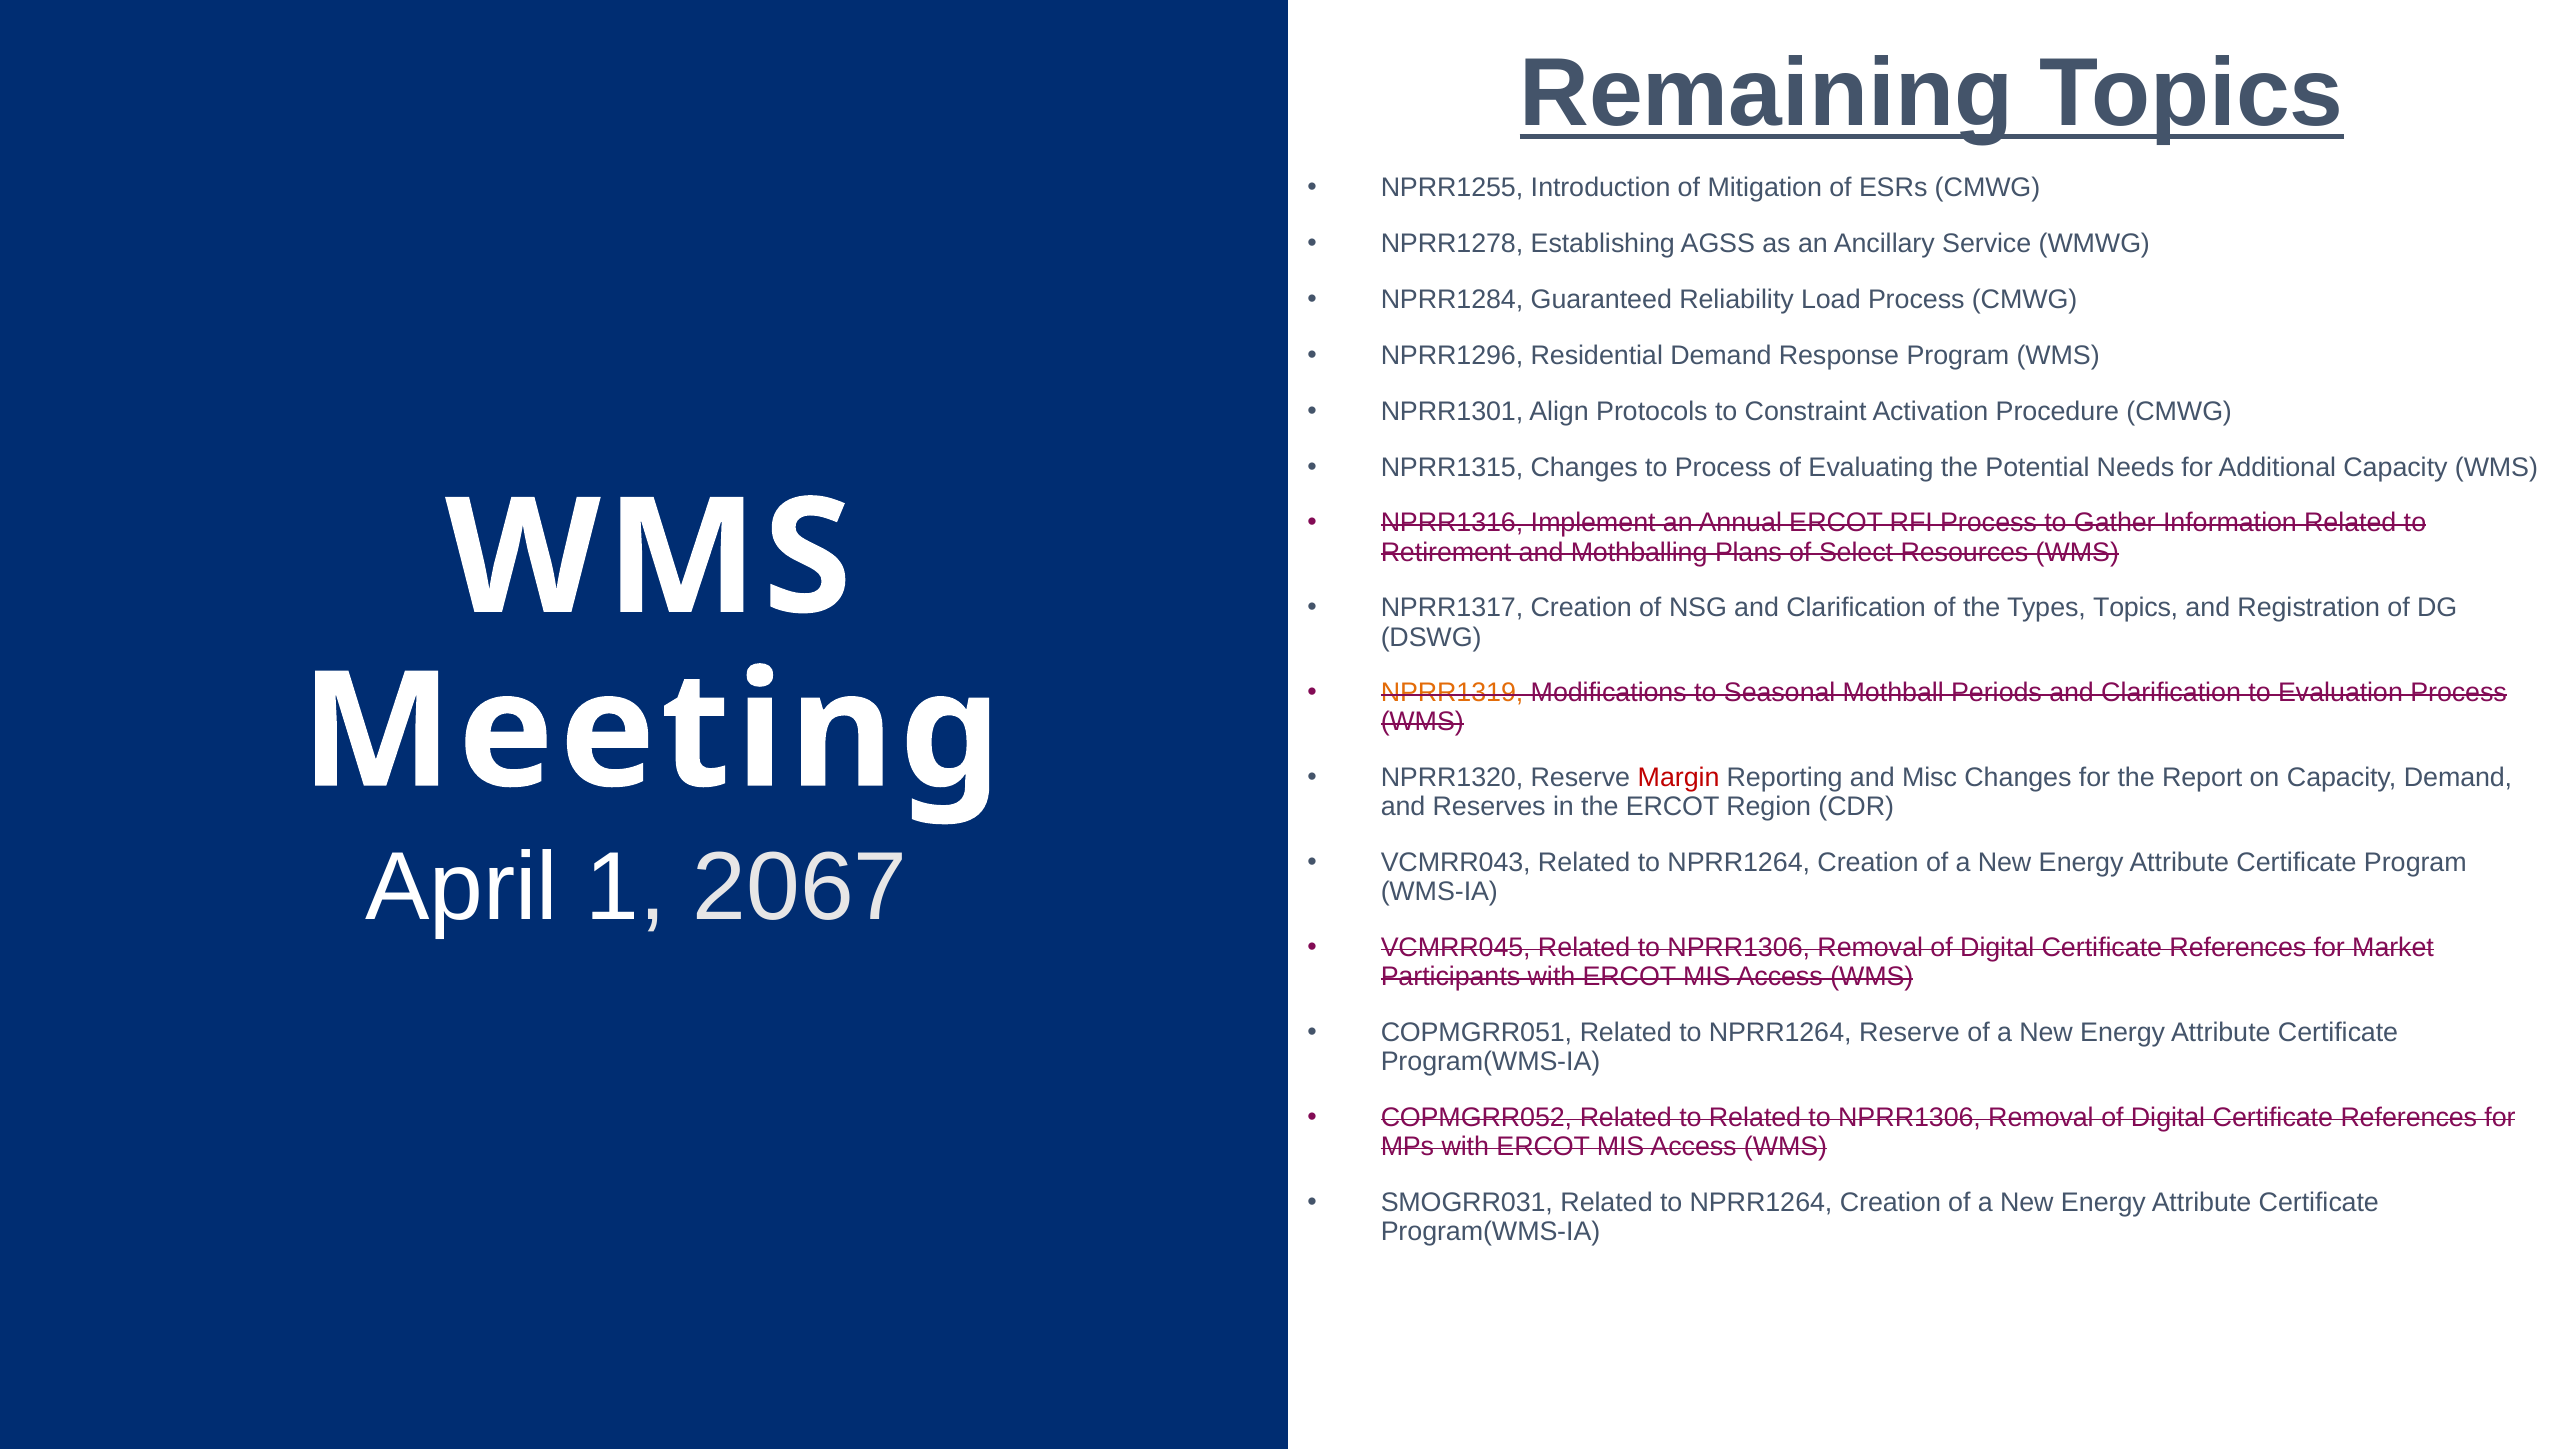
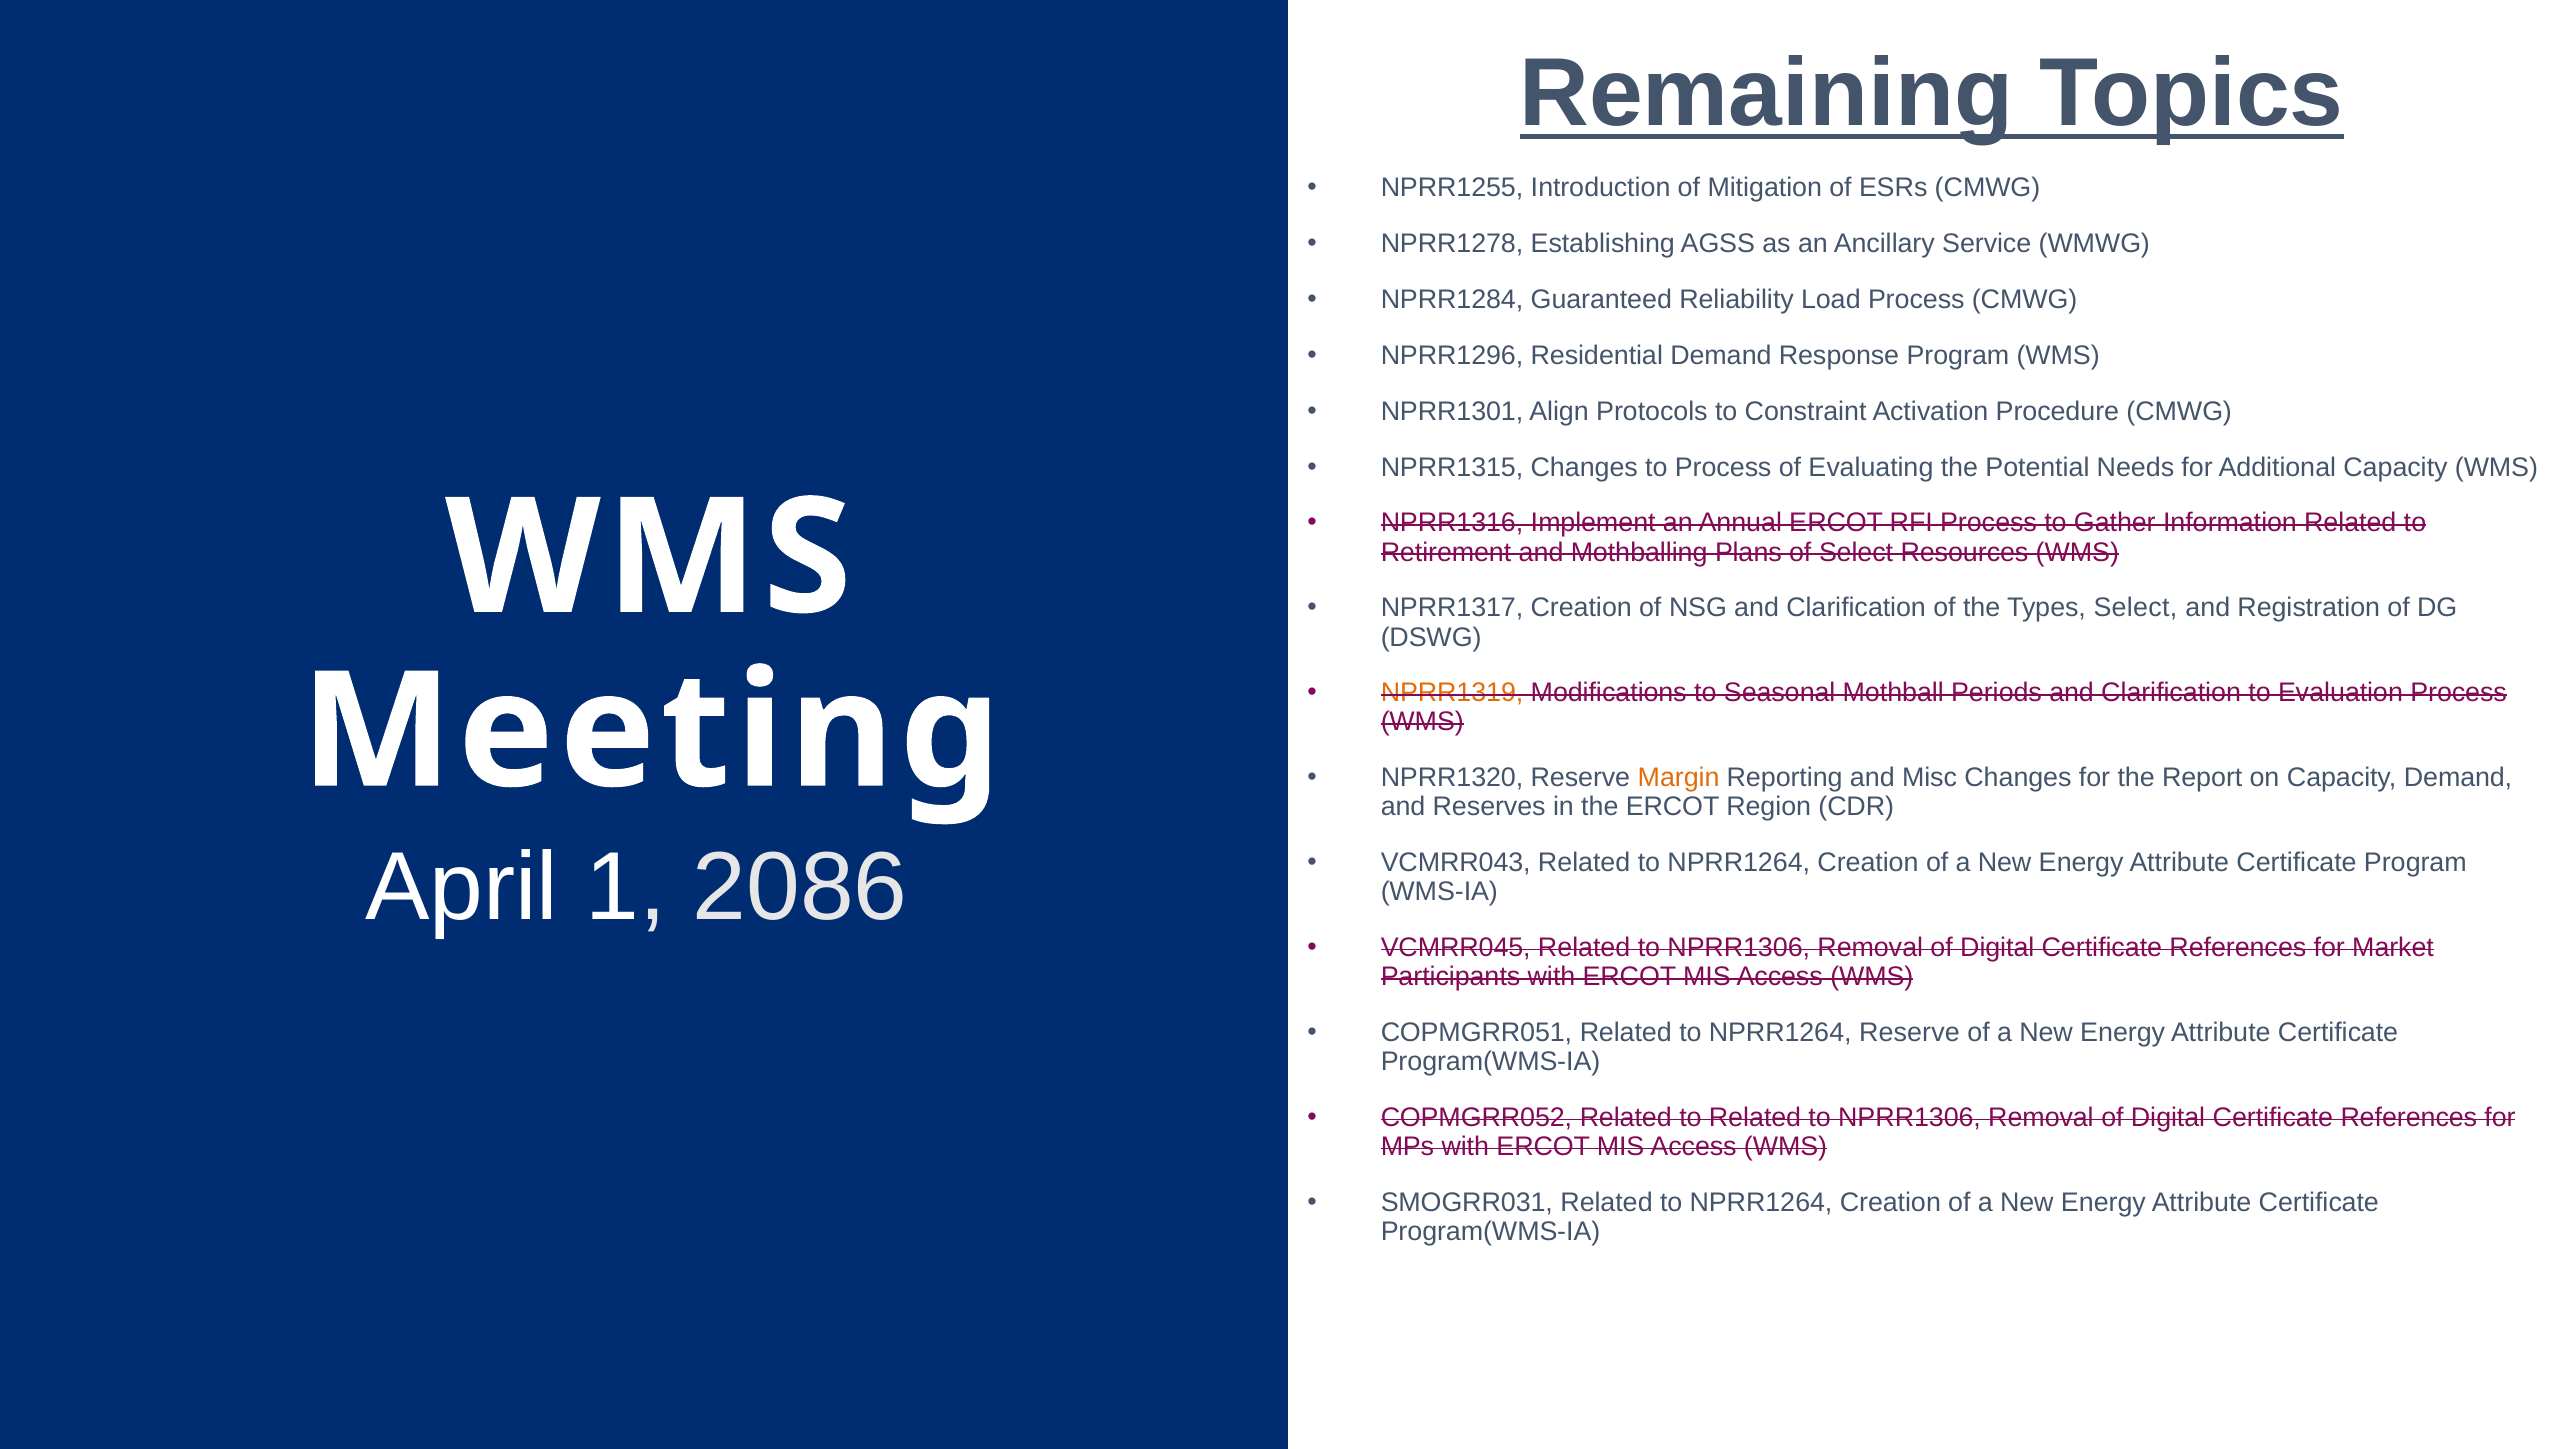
Types Topics: Topics -> Select
Margin colour: red -> orange
2067: 2067 -> 2086
